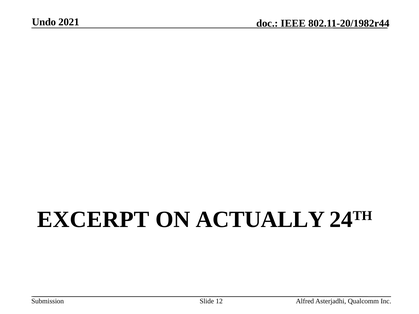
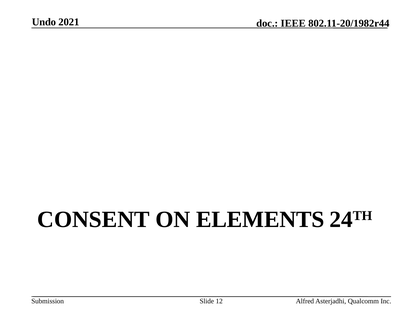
EXCERPT: EXCERPT -> CONSENT
ACTUALLY: ACTUALLY -> ELEMENTS
